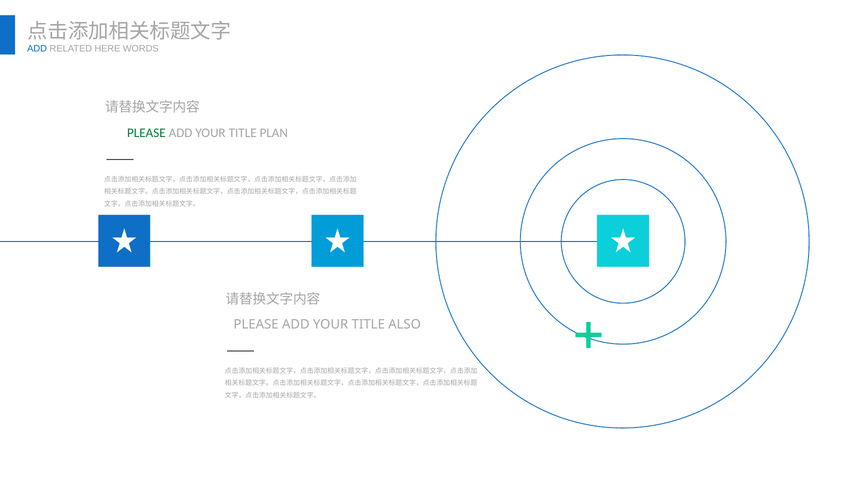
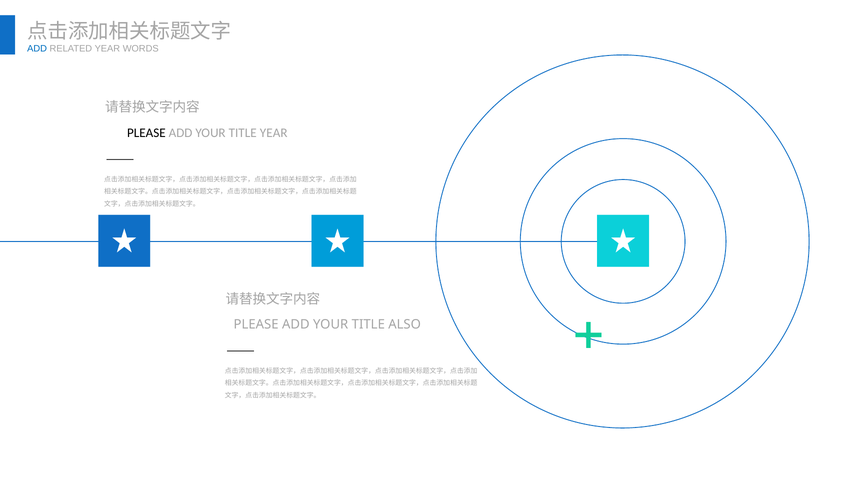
RELATED HERE: HERE -> YEAR
PLEASE at (146, 133) colour: green -> black
TITLE PLAN: PLAN -> YEAR
